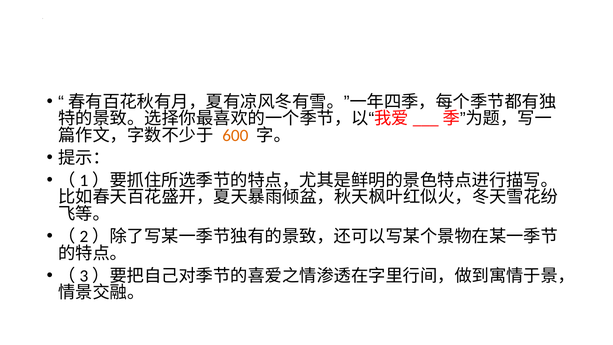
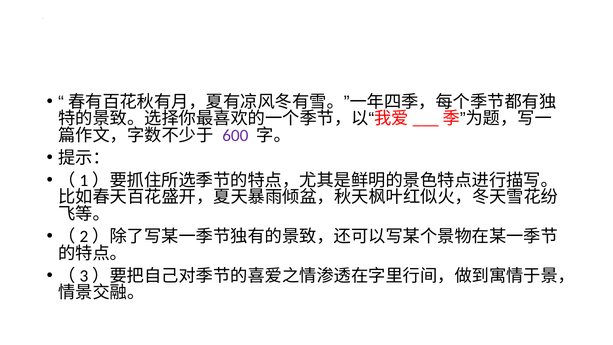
600 colour: orange -> purple
